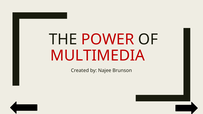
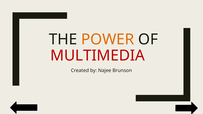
POWER colour: red -> orange
